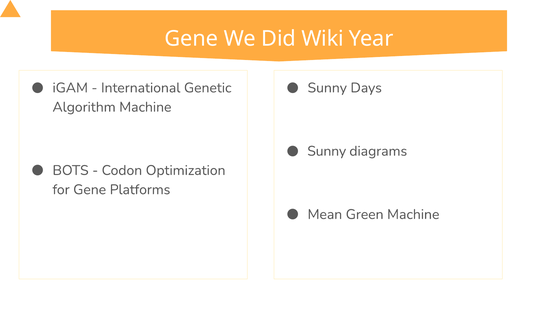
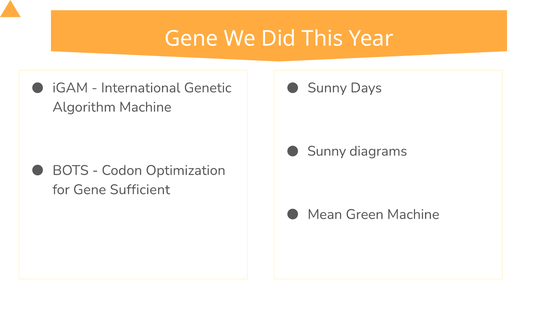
Wiki: Wiki -> This
Platforms: Platforms -> Sufficient
